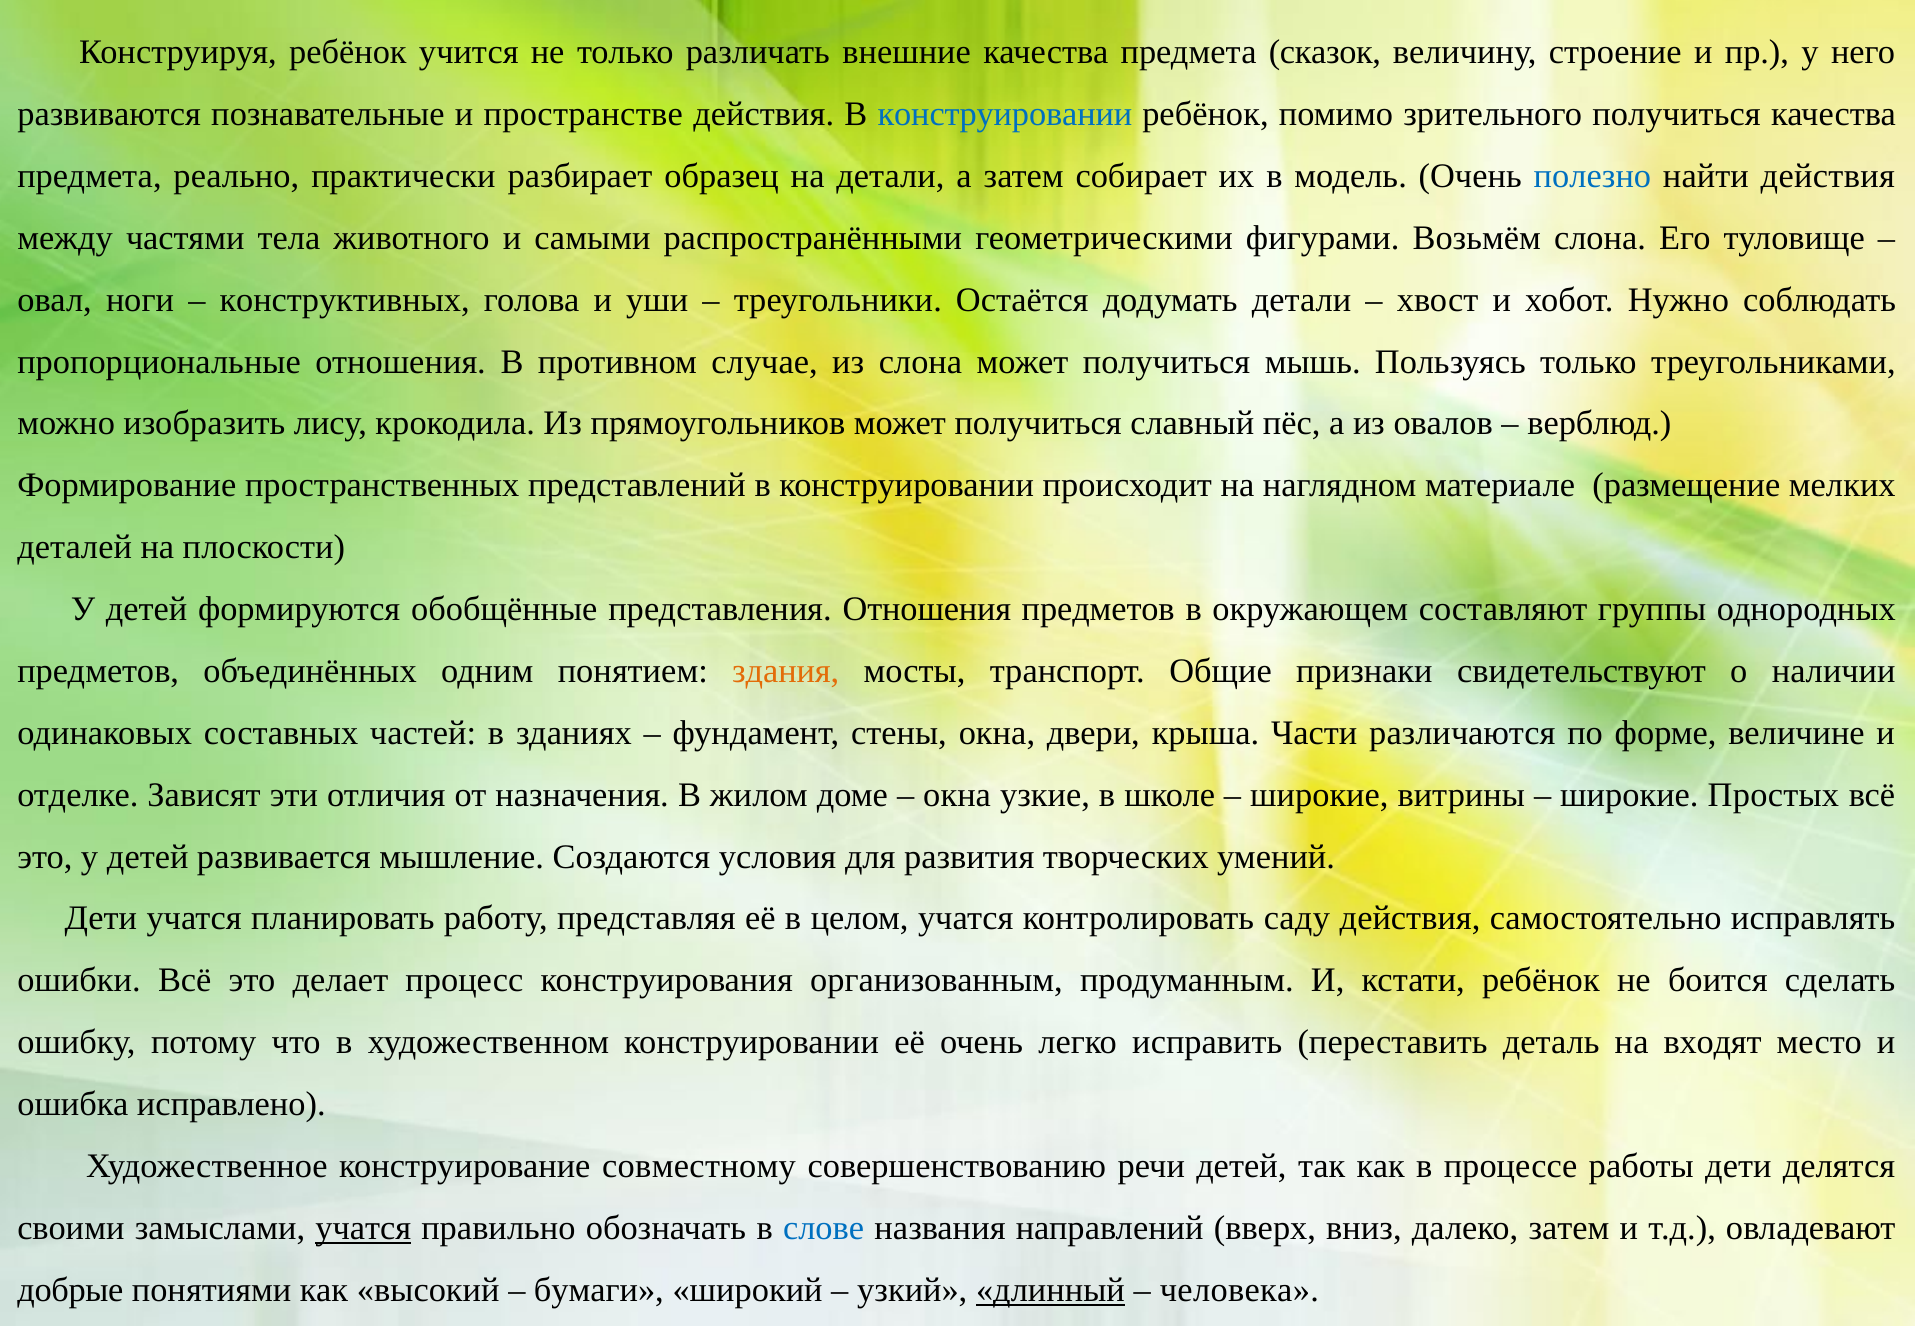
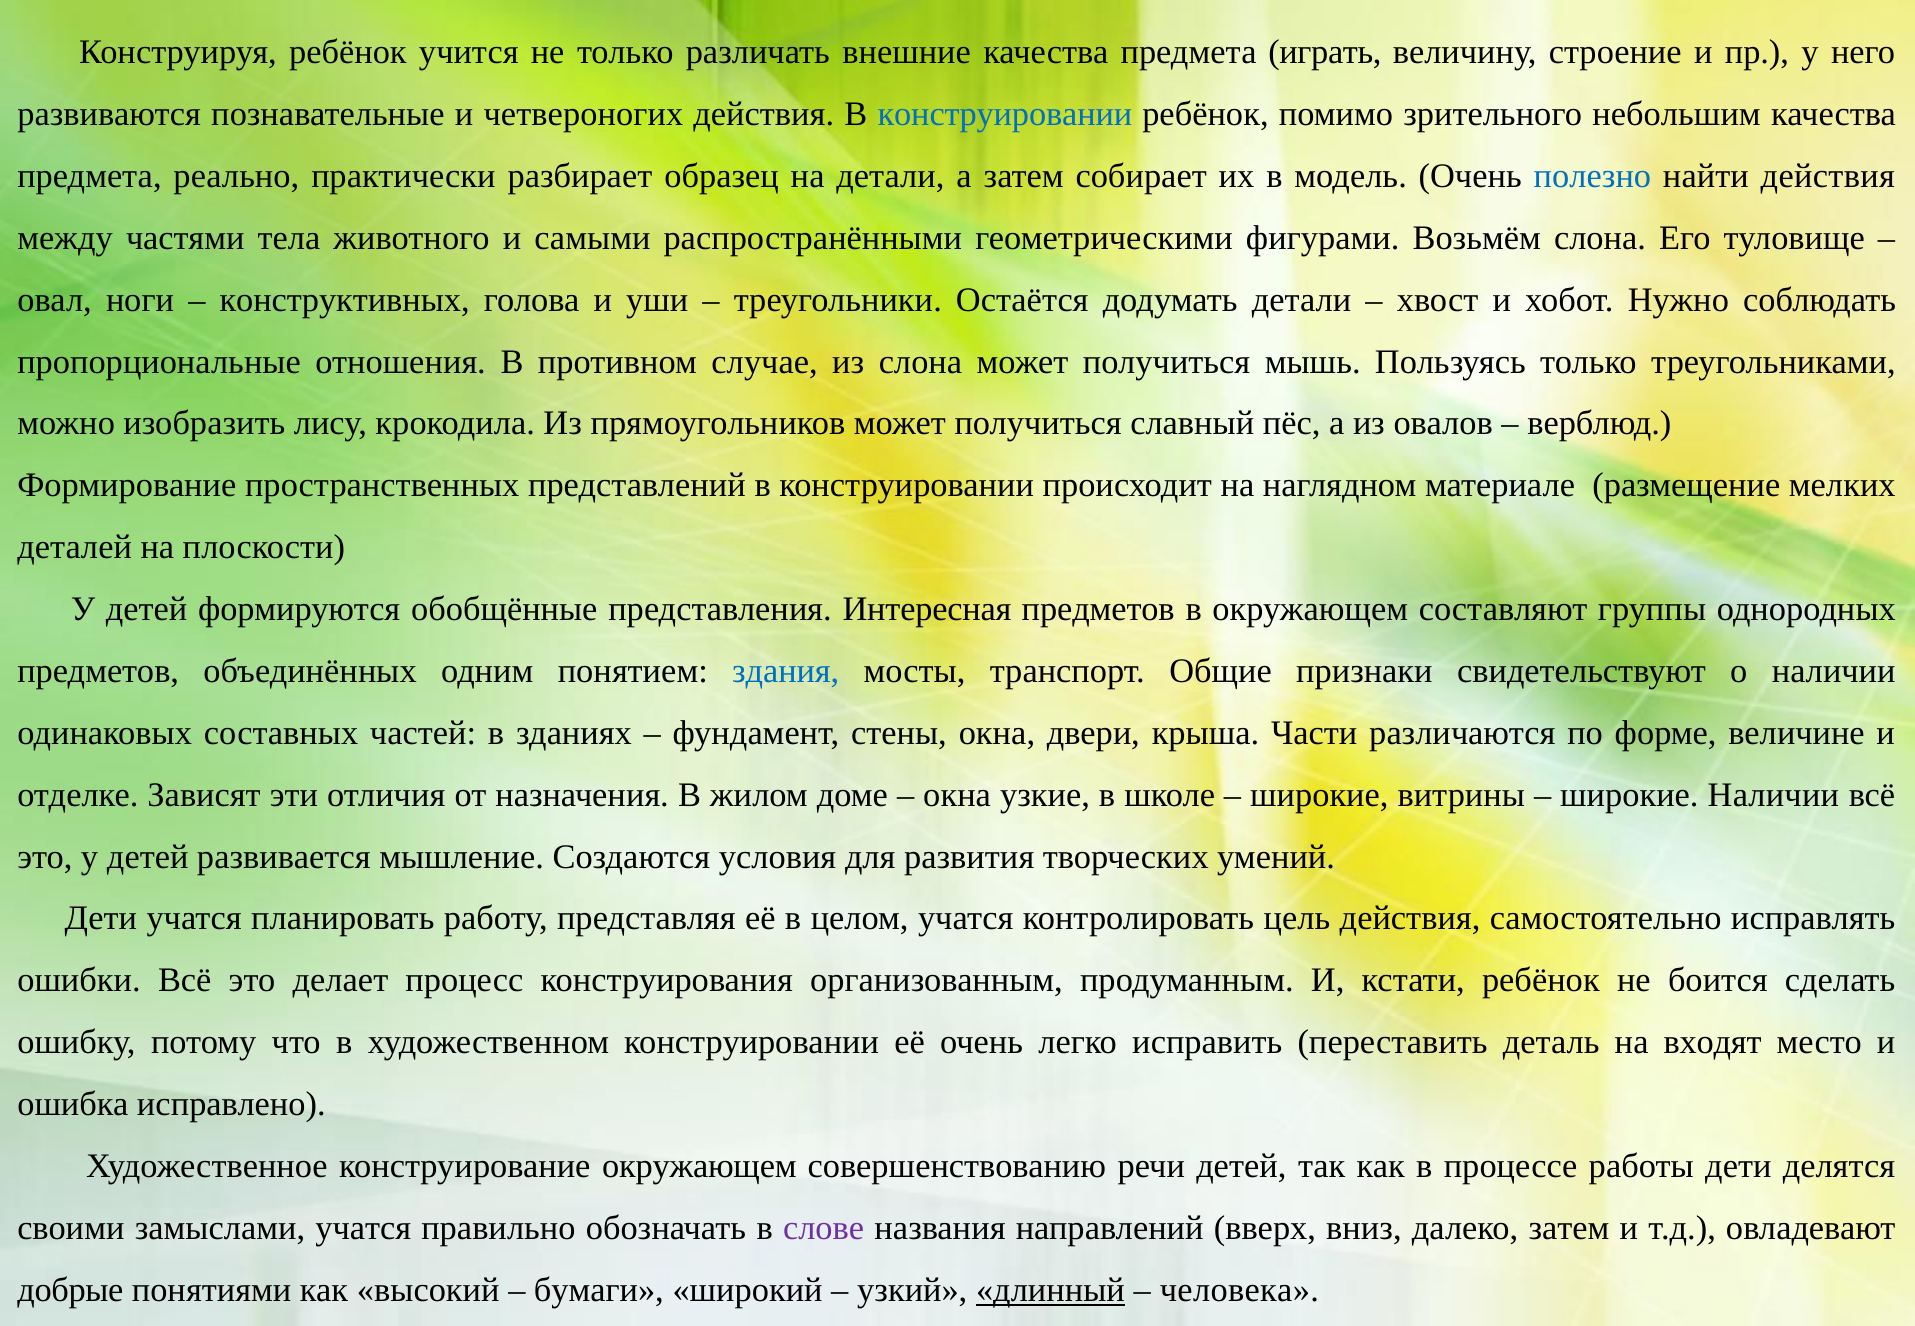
сказок: сказок -> играть
пространстве: пространстве -> четвероногих
зрительного получиться: получиться -> небольшим
представления Отношения: Отношения -> Интересная
здания colour: orange -> blue
широкие Простых: Простых -> Наличии
саду: саду -> цель
конструирование совместному: совместному -> окружающем
учатся at (363, 1228) underline: present -> none
слове colour: blue -> purple
